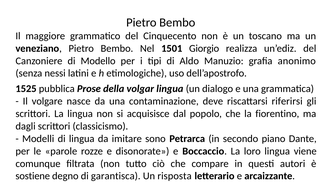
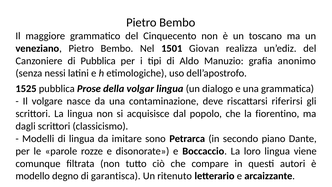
Giorgio: Giorgio -> Giovan
di Modello: Modello -> Pubblica
sostiene: sostiene -> modello
risposta: risposta -> ritenuto
